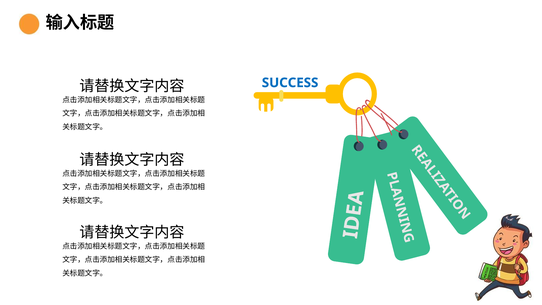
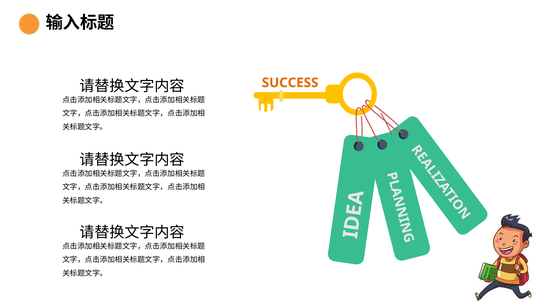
SUCCESS colour: blue -> orange
